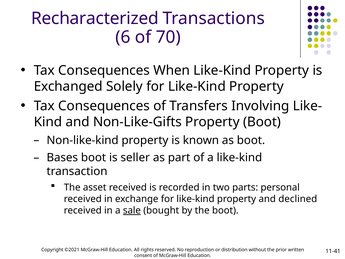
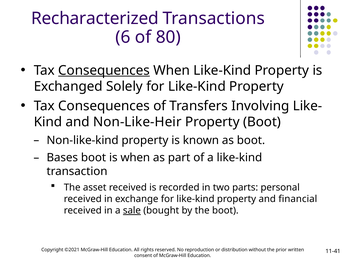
70: 70 -> 80
Consequences at (104, 70) underline: none -> present
Non-Like-Gifts: Non-Like-Gifts -> Non-Like-Heir
is seller: seller -> when
declined: declined -> financial
